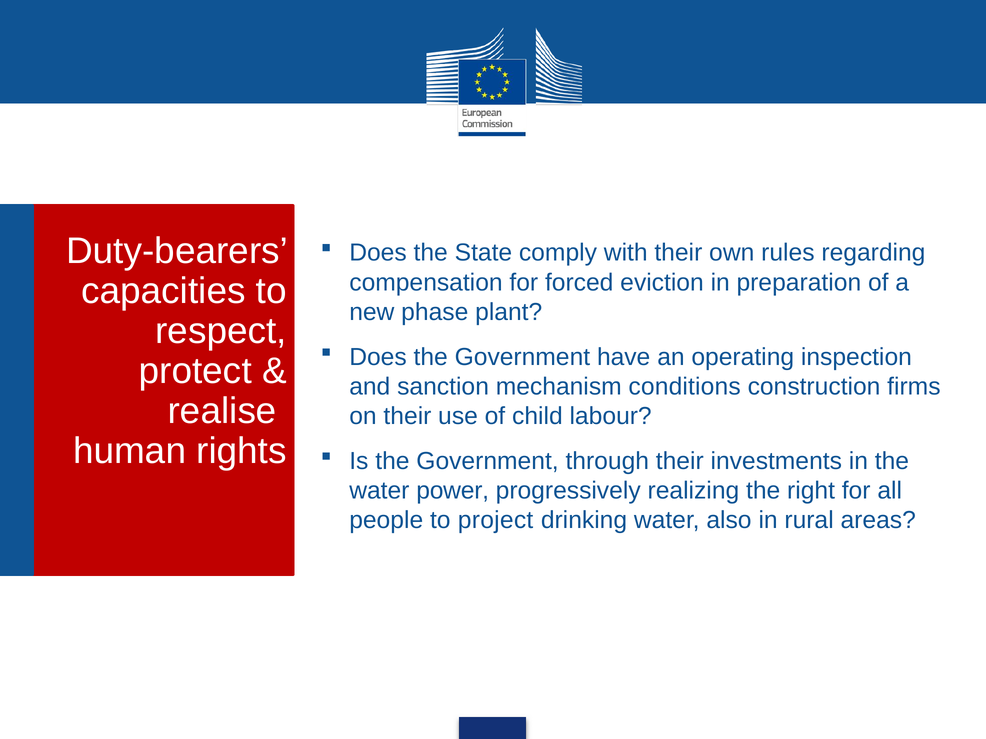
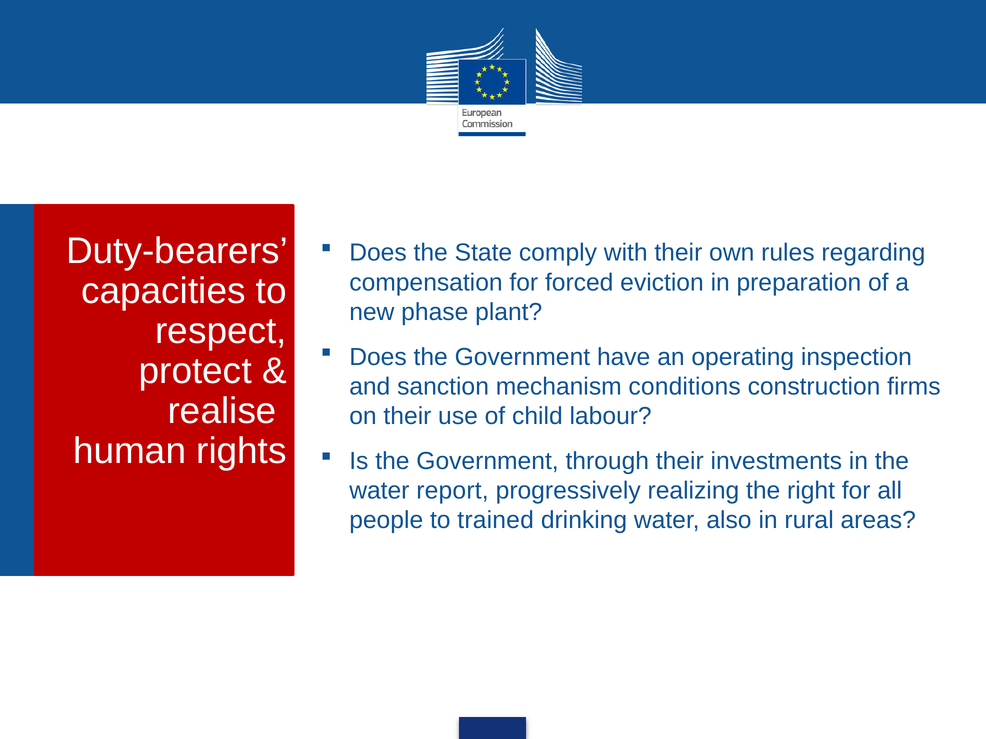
power: power -> report
project: project -> trained
